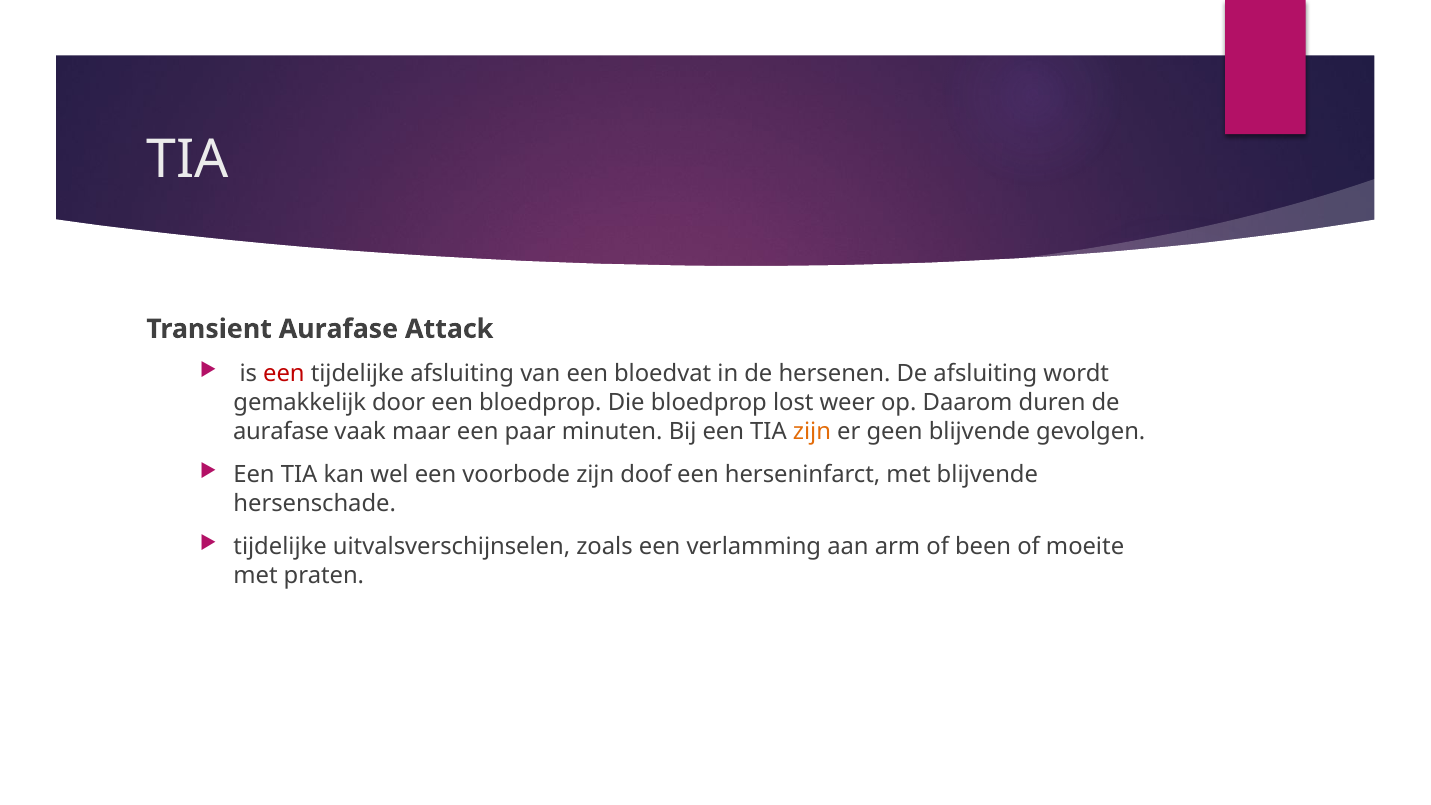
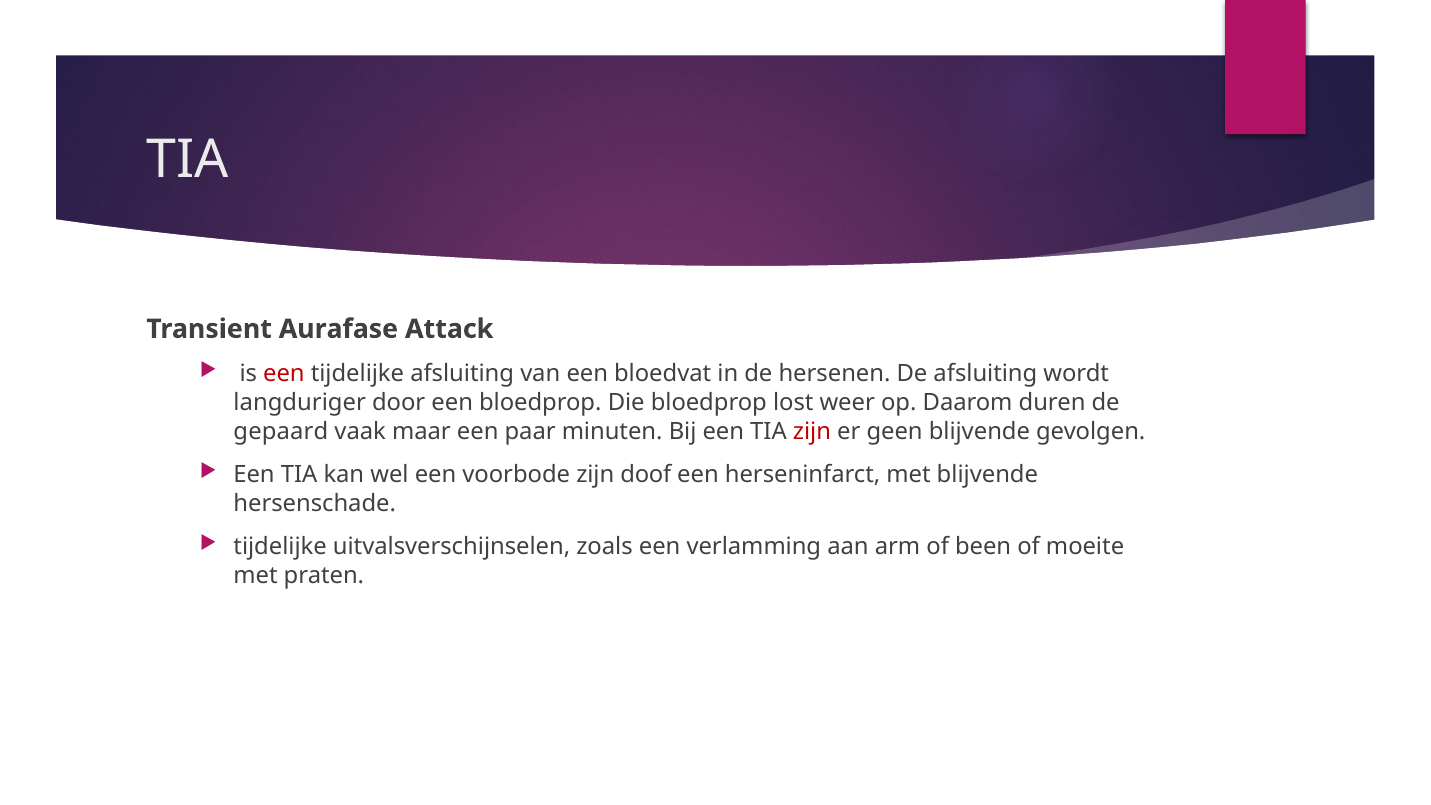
gemakkelijk: gemakkelijk -> langduriger
aurafase at (281, 431): aurafase -> gepaard
zijn at (812, 431) colour: orange -> red
